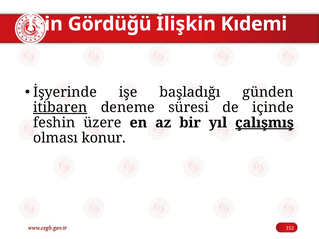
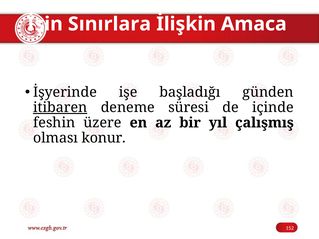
Gördüğü: Gördüğü -> Sınırlara
Kıdemi: Kıdemi -> Amaca
çalışmış underline: present -> none
